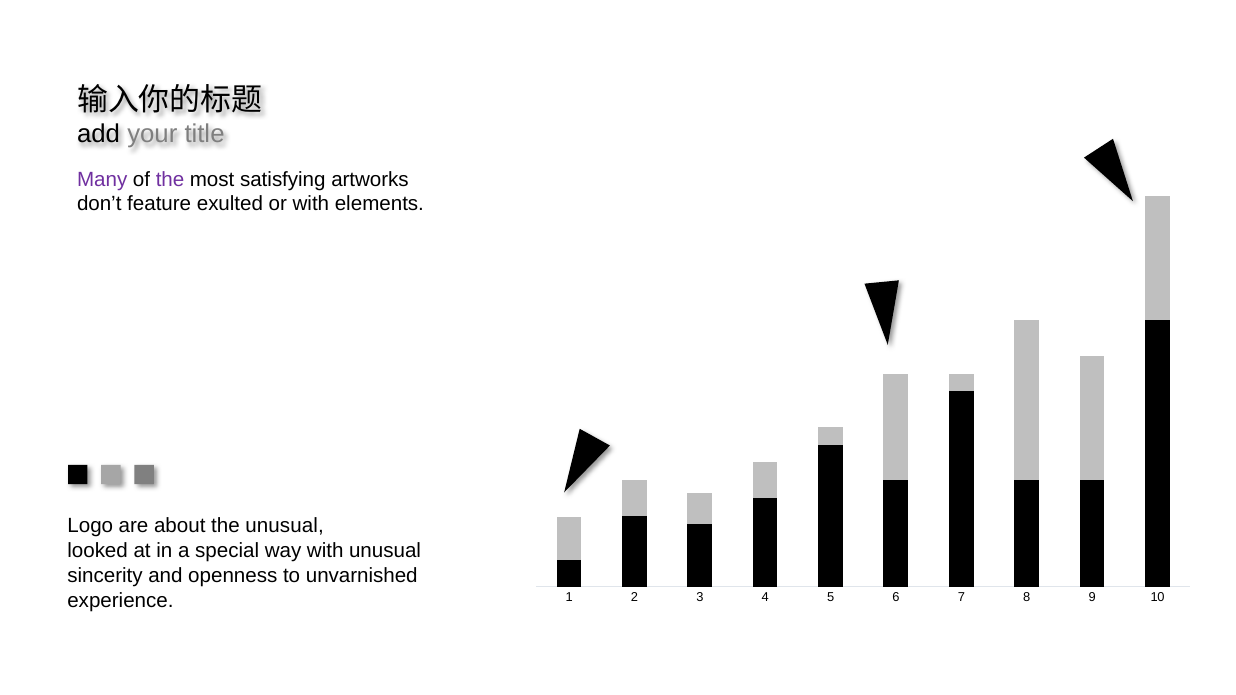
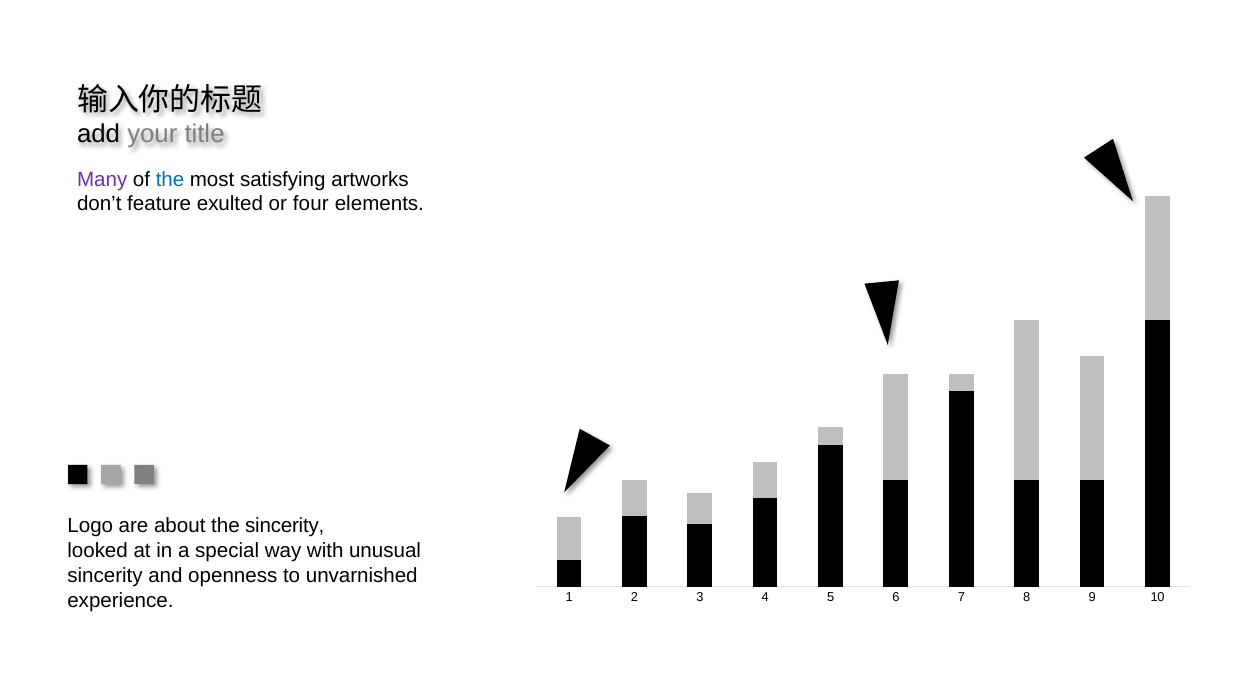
the at (170, 179) colour: purple -> blue
or with: with -> four
the unusual: unusual -> sincerity
